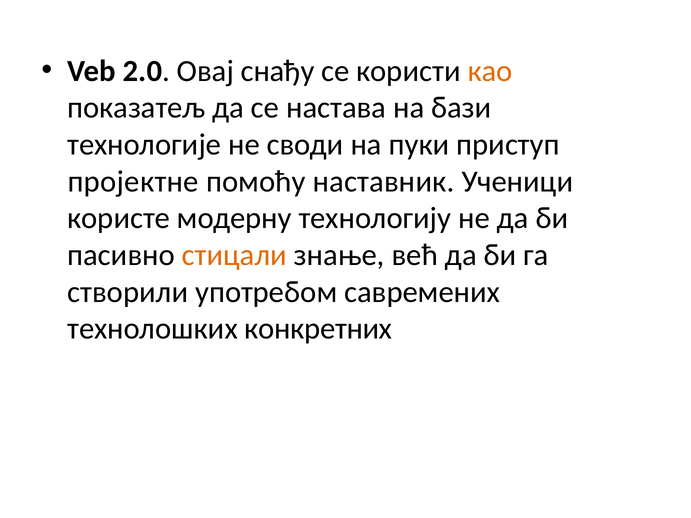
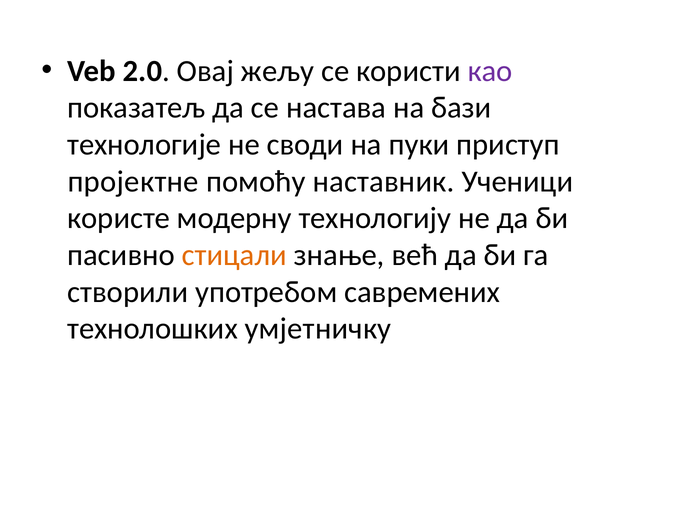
снађу: снађу -> жељу
као colour: orange -> purple
конкретних: конкретних -> умјетничку
